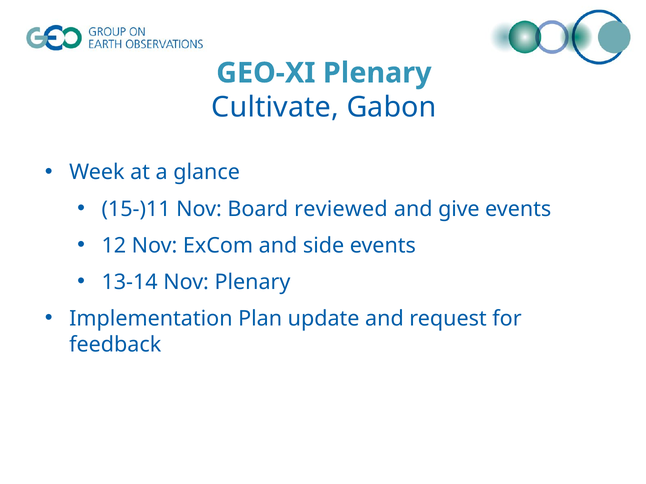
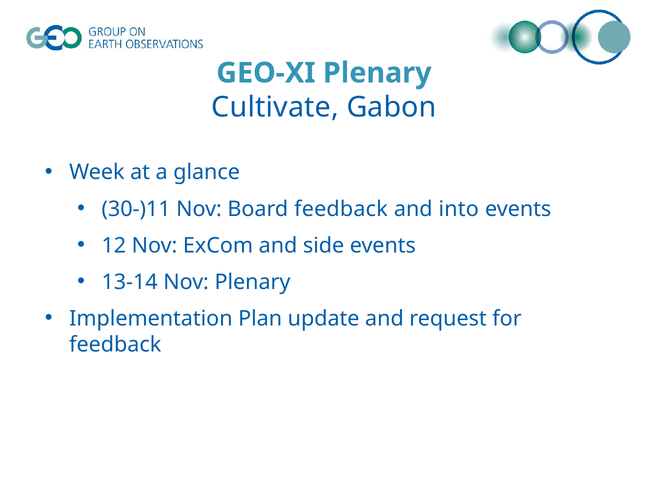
15-)11: 15-)11 -> 30-)11
Board reviewed: reviewed -> feedback
give: give -> into
